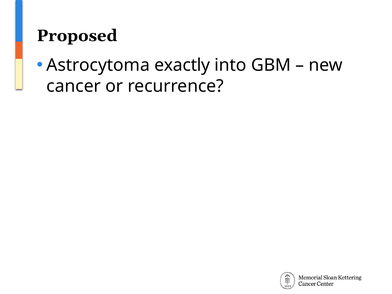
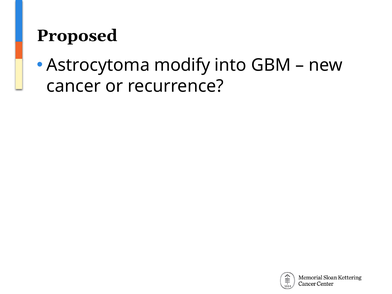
exactly: exactly -> modify
